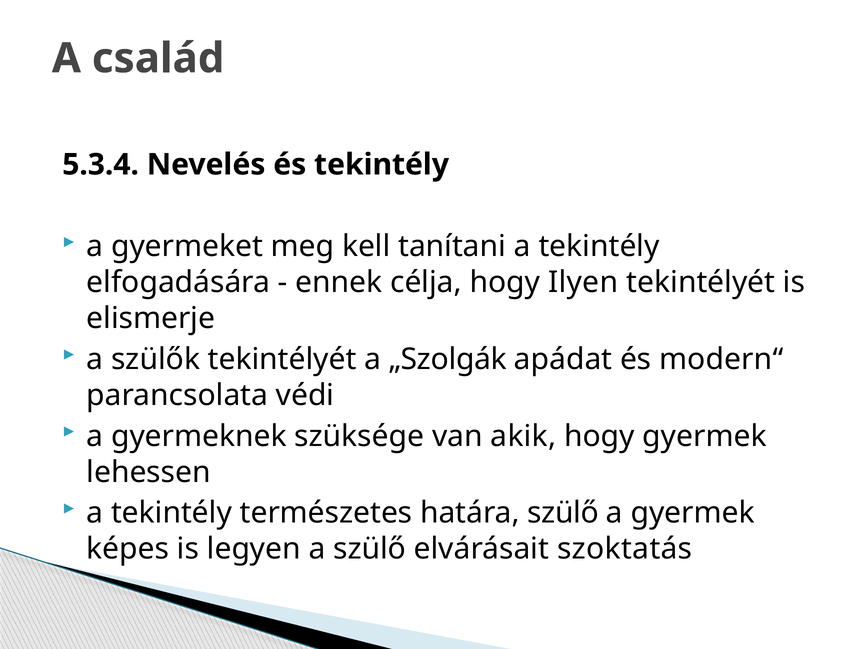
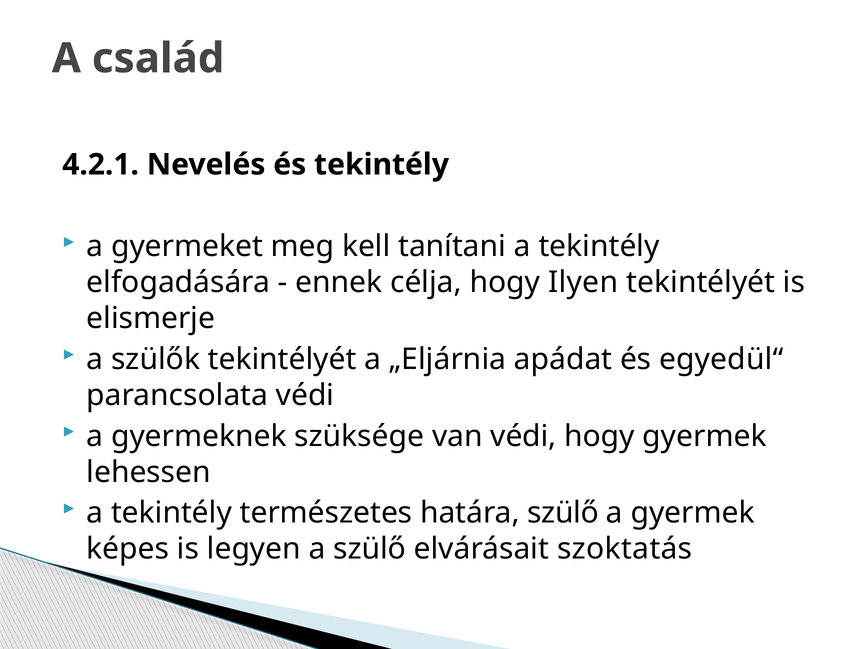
5.3.4: 5.3.4 -> 4.2.1
„Szolgák: „Szolgák -> „Eljárnia
modern“: modern“ -> egyedül“
van akik: akik -> védi
